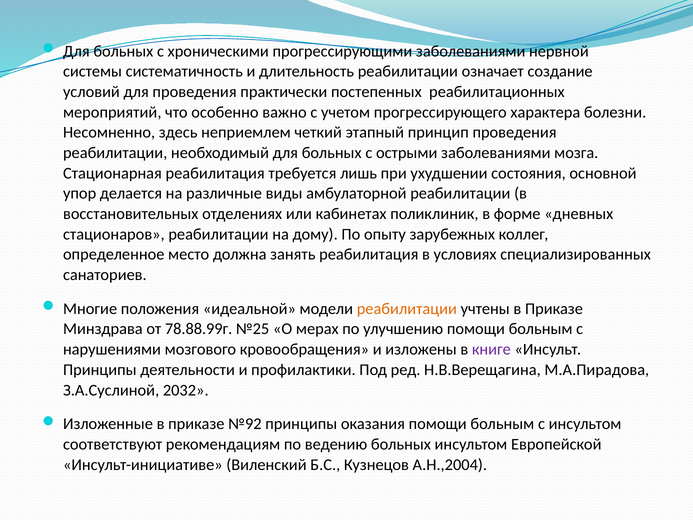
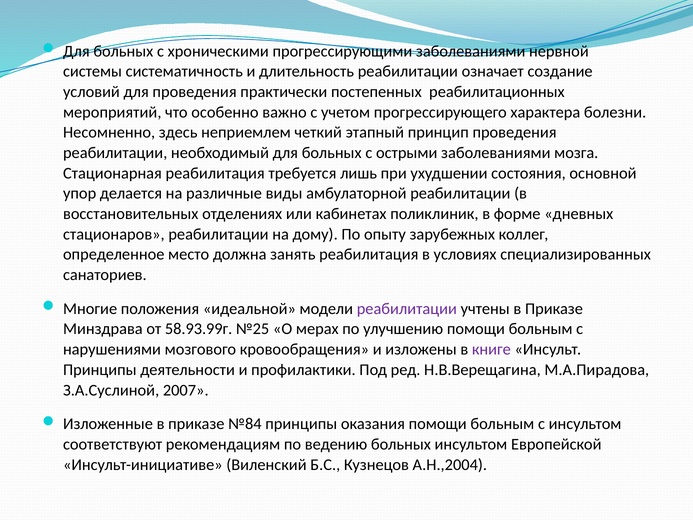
реабилитации at (407, 309) colour: orange -> purple
78.88.99г: 78.88.99г -> 58.93.99г
2032: 2032 -> 2007
№92: №92 -> №84
